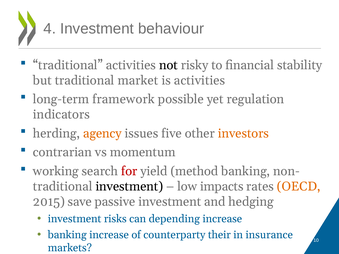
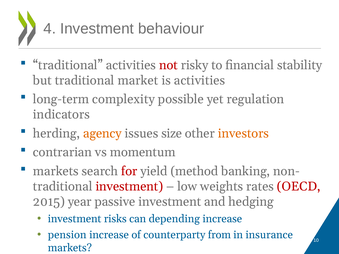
not colour: black -> red
framework: framework -> complexity
five: five -> size
working at (56, 171): working -> markets
investment at (129, 187) colour: black -> red
impacts: impacts -> weights
OECD colour: orange -> red
save: save -> year
banking at (67, 235): banking -> pension
their: their -> from
